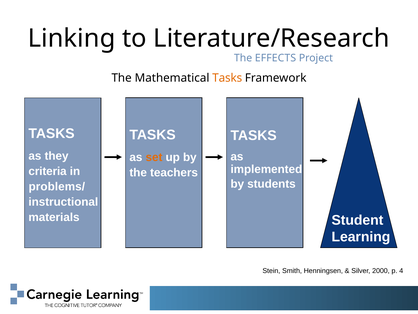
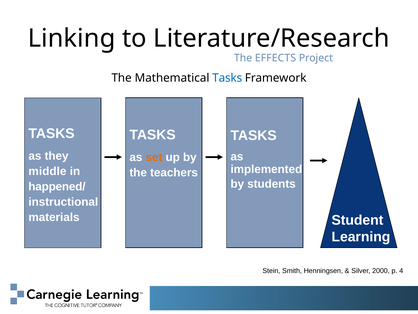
Tasks at (227, 78) colour: orange -> blue
criteria: criteria -> middle
problems/: problems/ -> happened/
